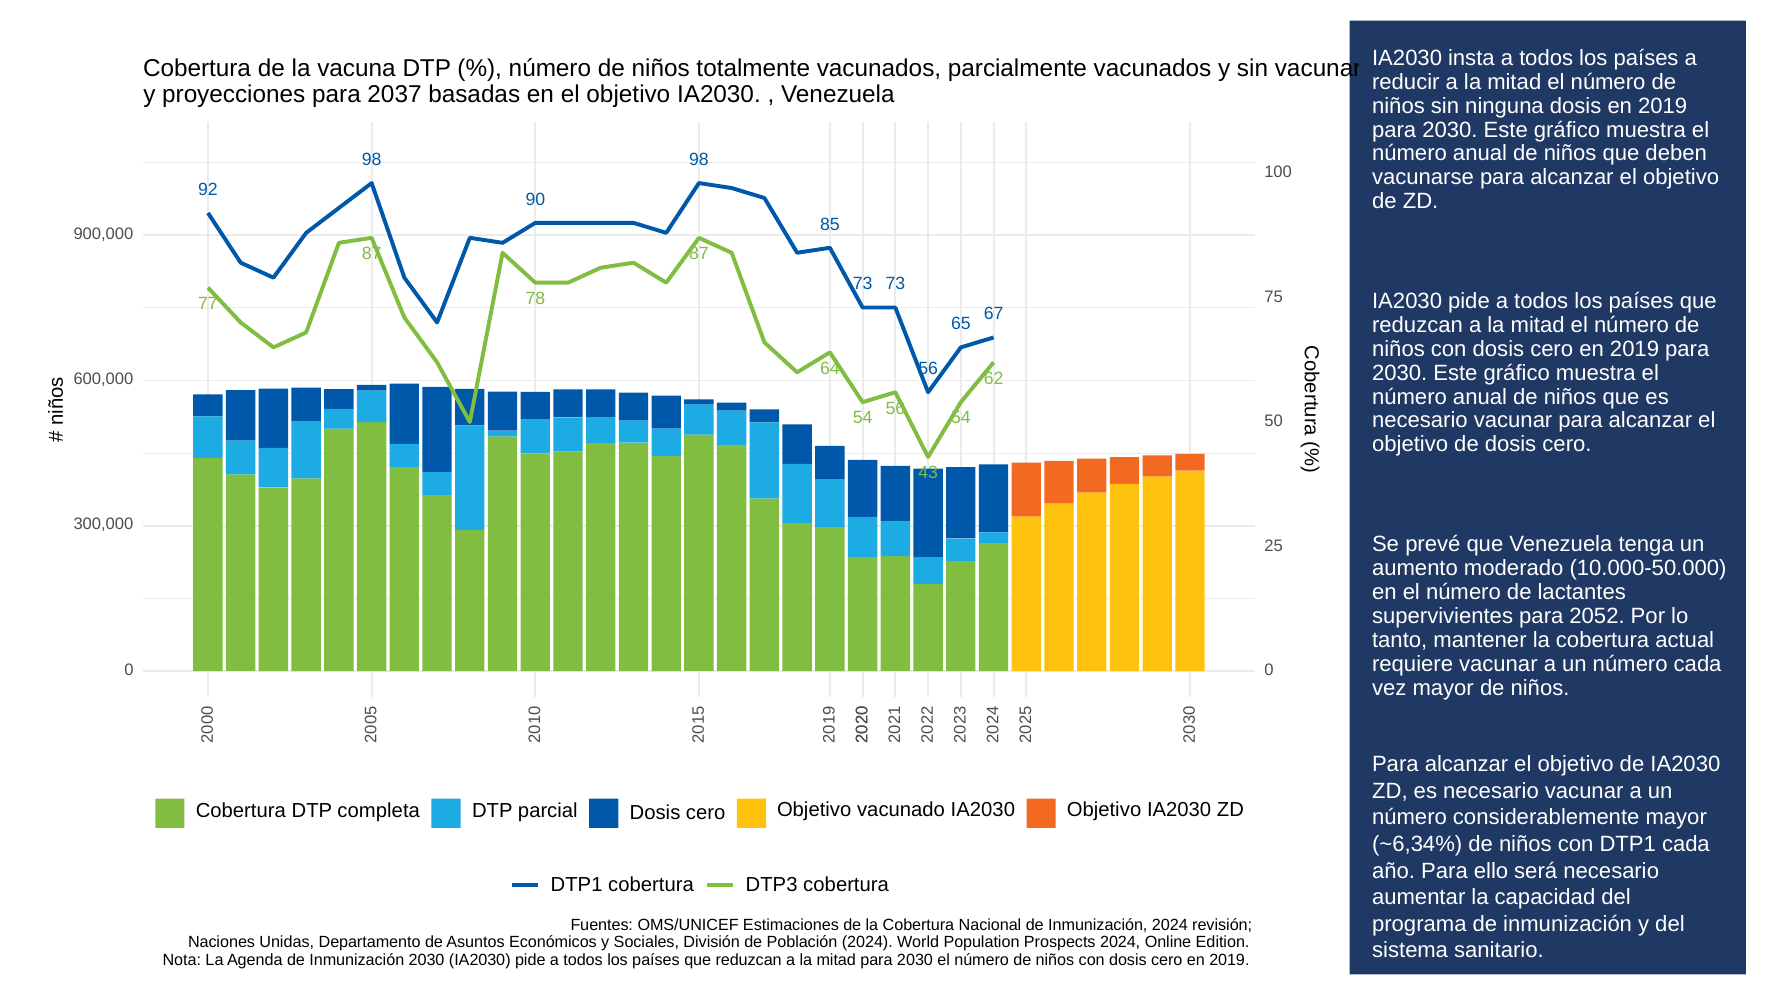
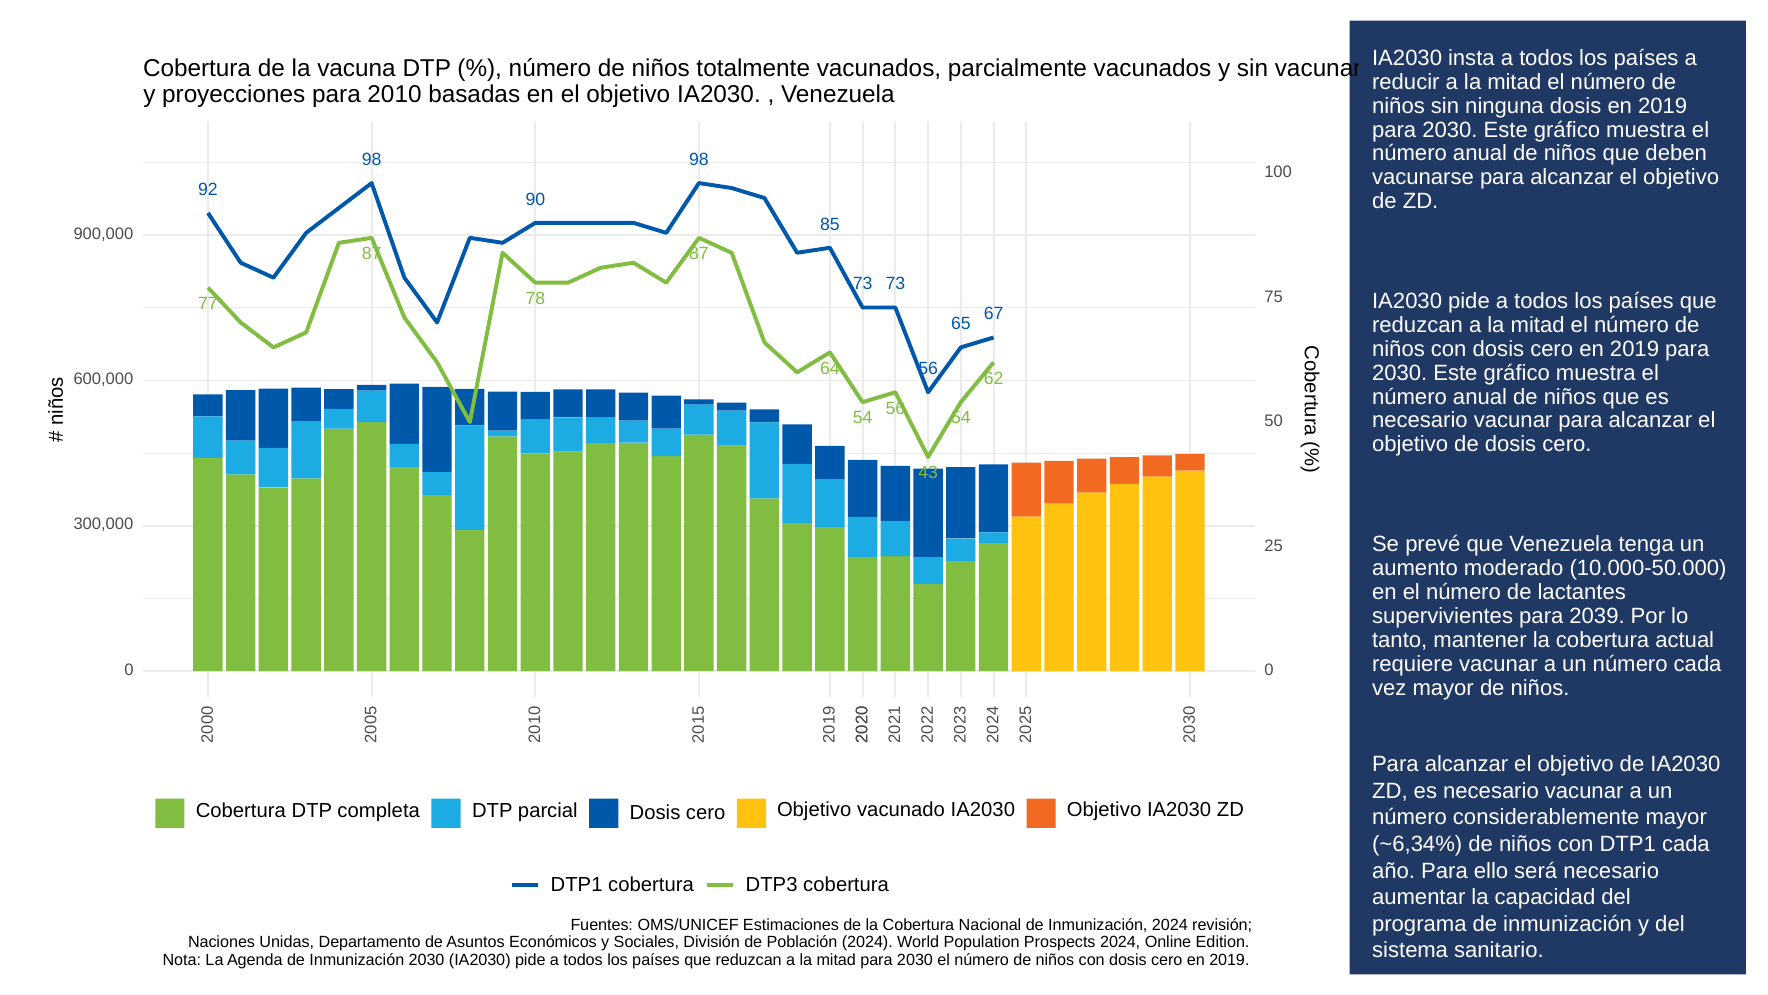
2037: 2037 -> 2010
2052: 2052 -> 2039
